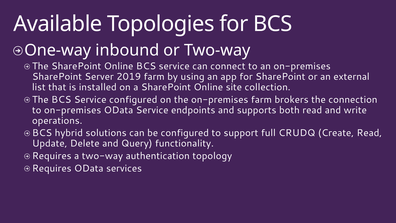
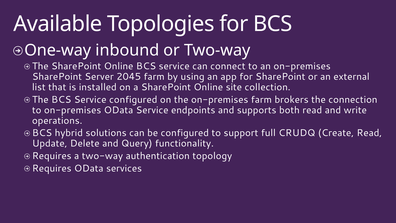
2019: 2019 -> 2045
